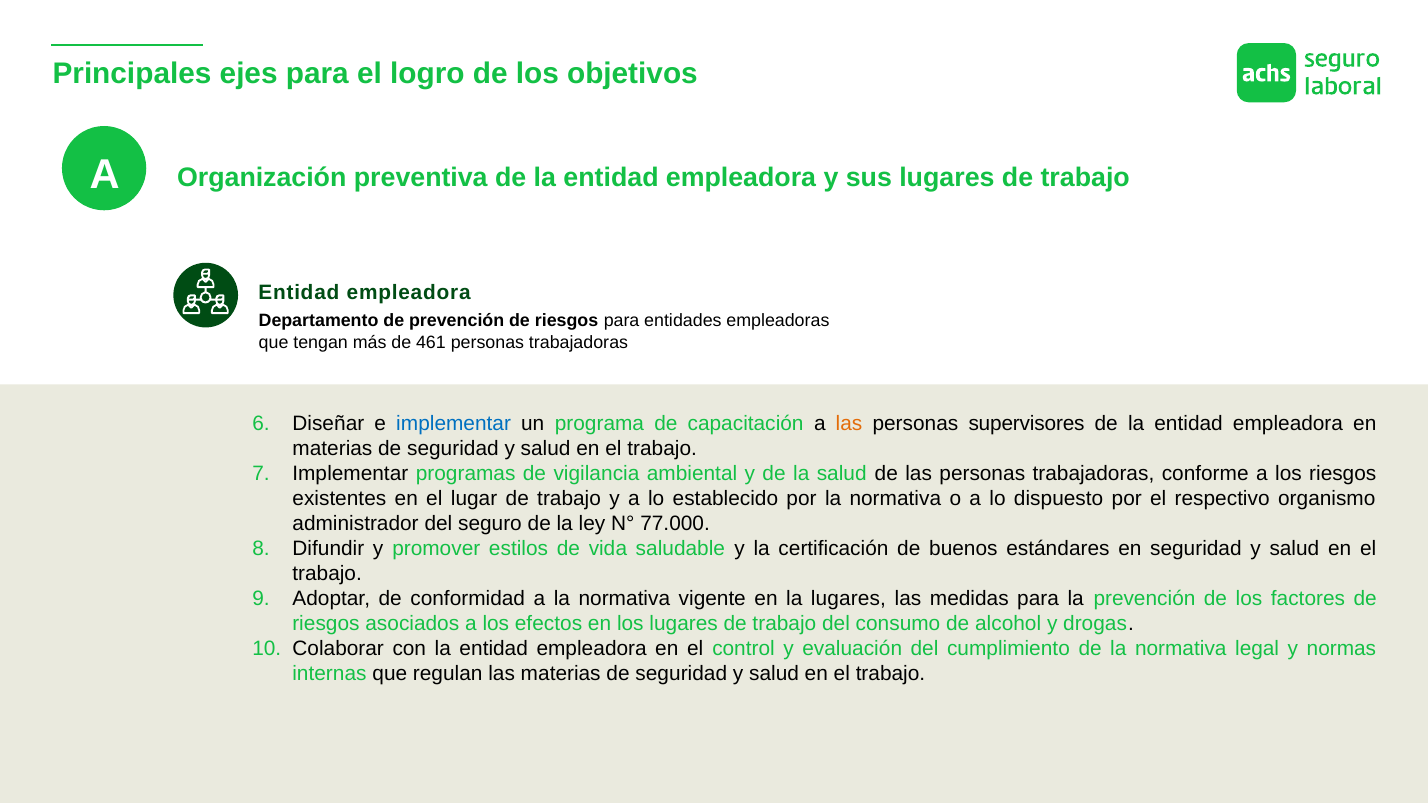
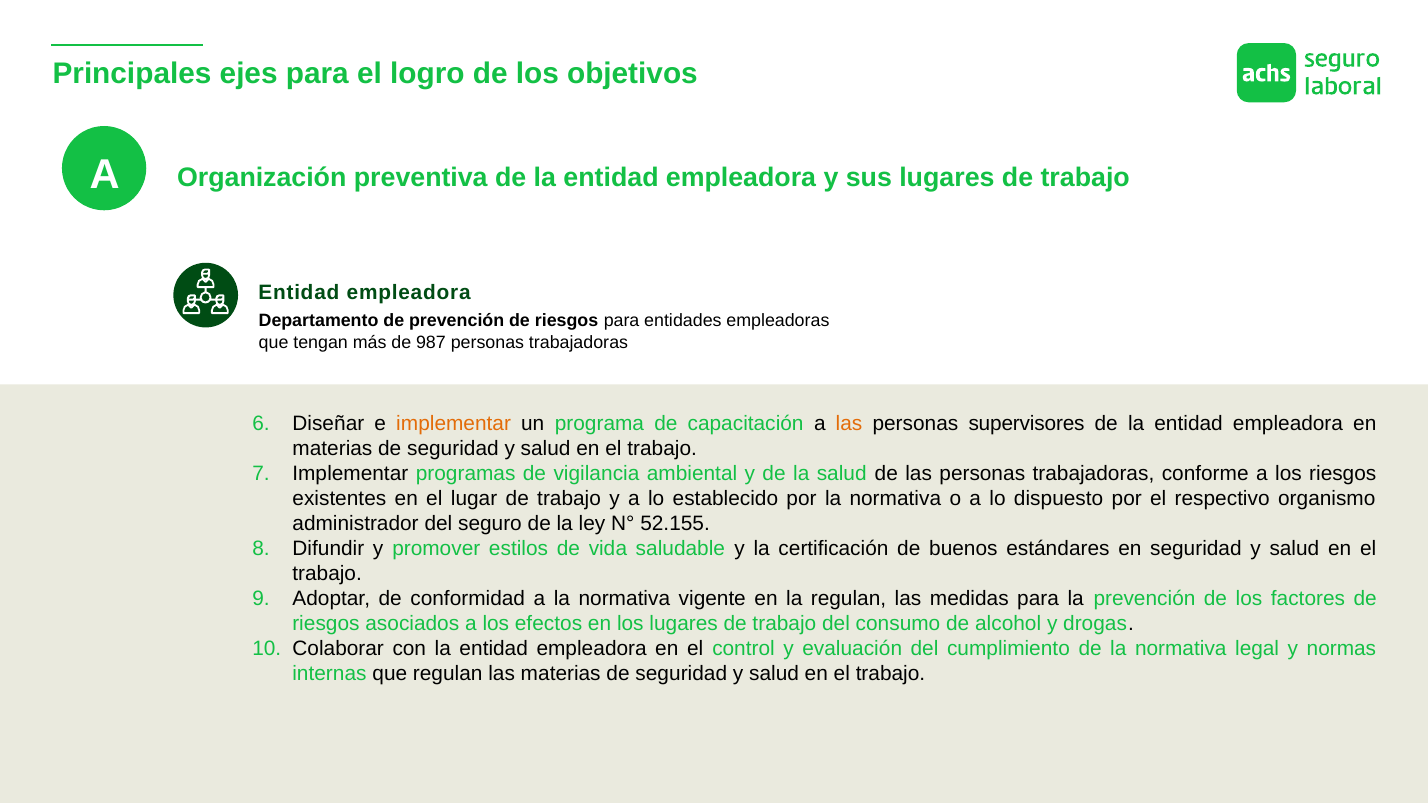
461: 461 -> 987
implementar at (454, 423) colour: blue -> orange
77.000: 77.000 -> 52.155
la lugares: lugares -> regulan
